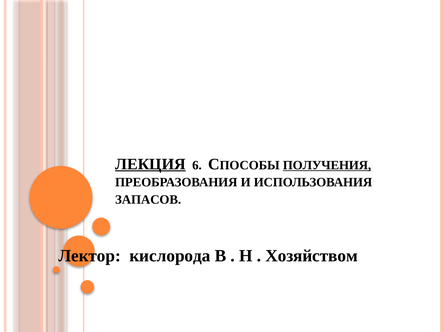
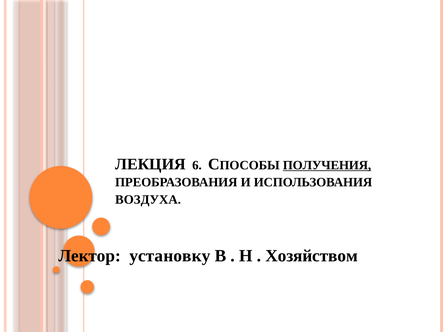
ЛЕКЦИЯ underline: present -> none
ЗАПАСОВ: ЗАПАСОВ -> ВОЗДУХА
кислорода: кислорода -> установку
